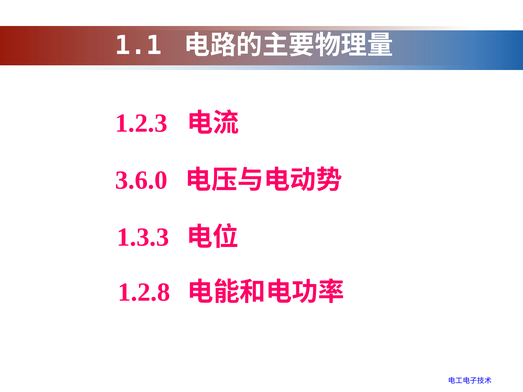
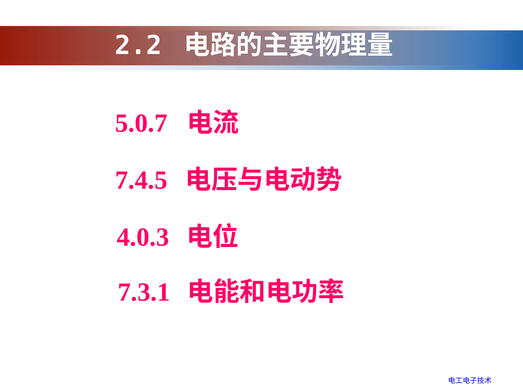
1.1: 1.1 -> 2.2
1.2.3: 1.2.3 -> 5.0.7
3.6.0: 3.6.0 -> 7.4.5
1.3.3: 1.3.3 -> 4.0.3
1.2.8: 1.2.8 -> 7.3.1
